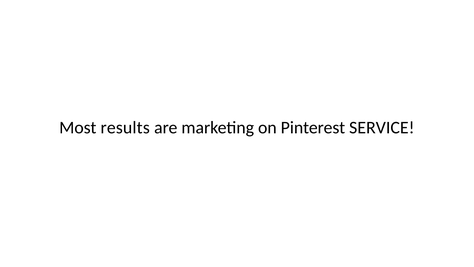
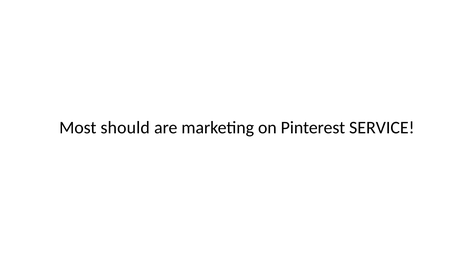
results: results -> should
